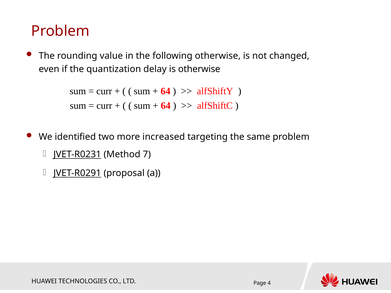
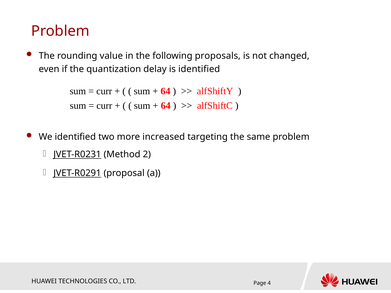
following otherwise: otherwise -> proposals
is otherwise: otherwise -> identified
7: 7 -> 2
